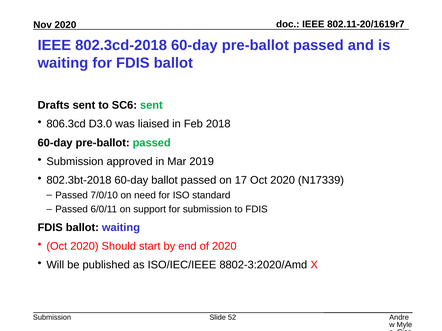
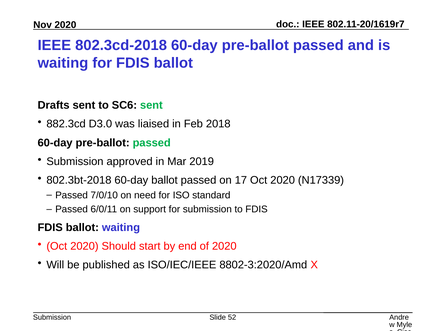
806.3cd: 806.3cd -> 882.3cd
